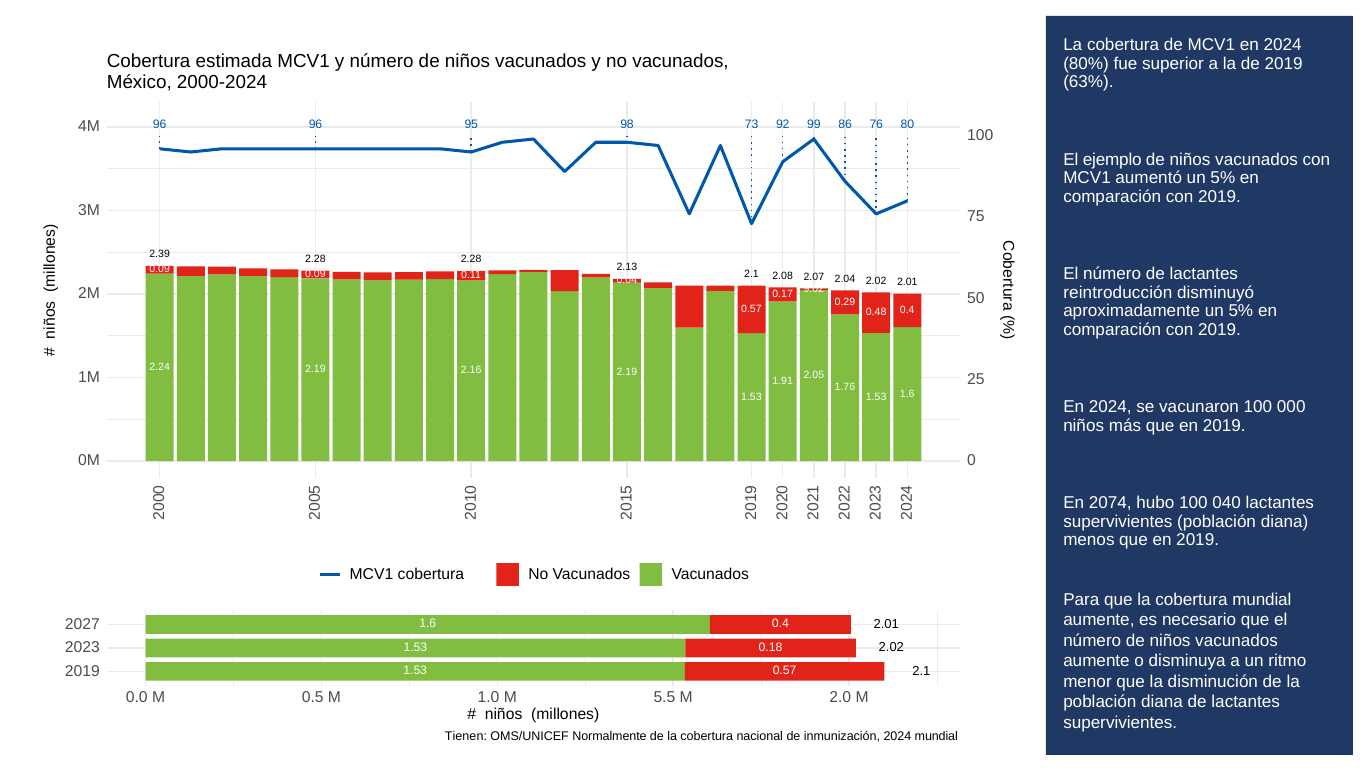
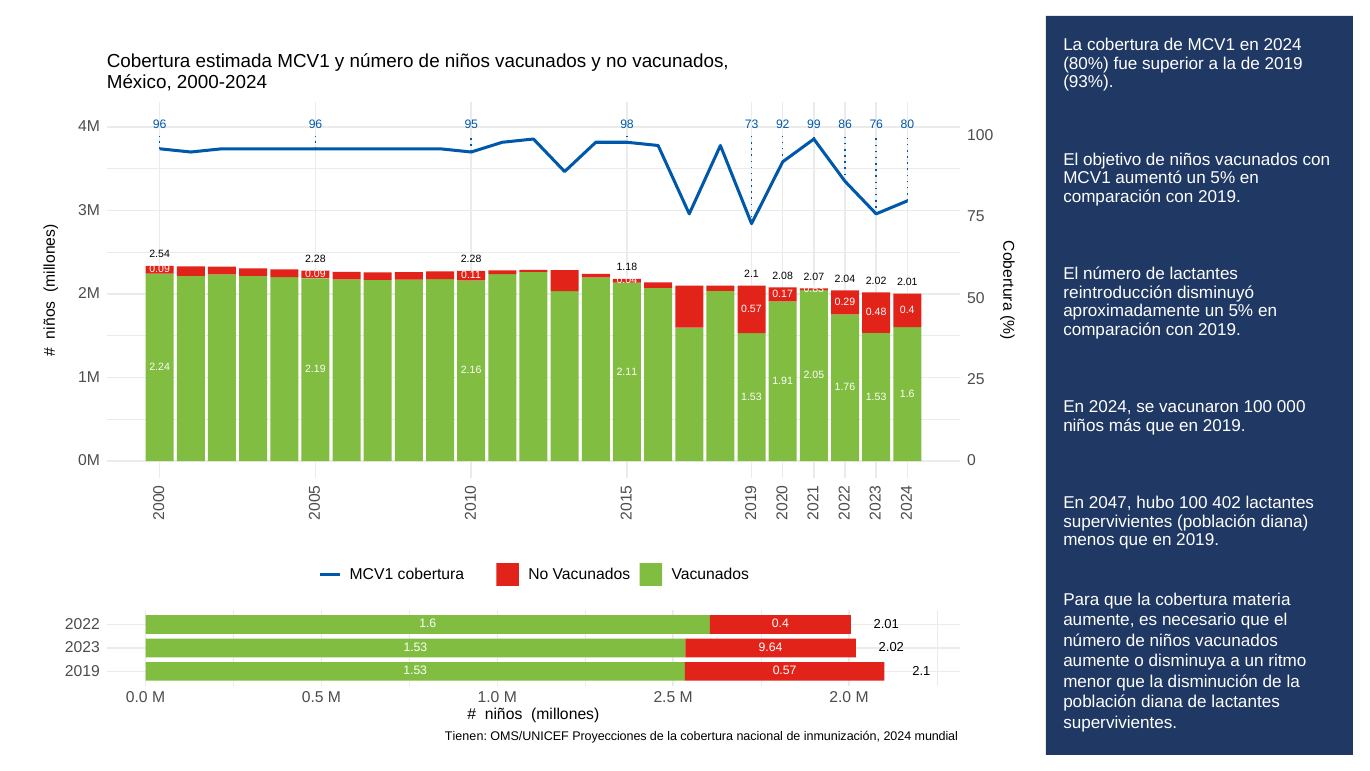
63%: 63% -> 93%
ejemplo: ejemplo -> objetivo
2.39: 2.39 -> 2.54
2.13: 2.13 -> 1.18
9.02: 9.02 -> 0.83
2.19 at (627, 371): 2.19 -> 2.11
2074: 2074 -> 2047
040: 040 -> 402
cobertura mundial: mundial -> materia
2027: 2027 -> 2022
0.18: 0.18 -> 9.64
5.5: 5.5 -> 2.5
Normalmente: Normalmente -> Proyecciones
